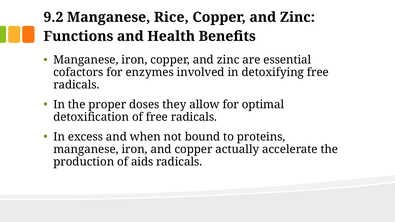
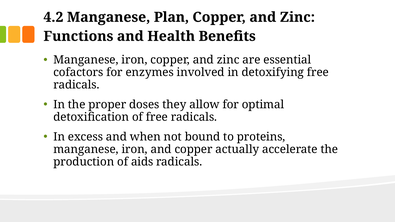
9.2: 9.2 -> 4.2
Rice: Rice -> Plan
